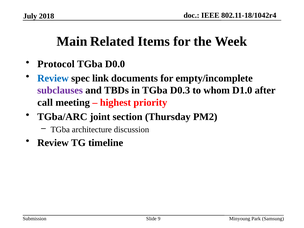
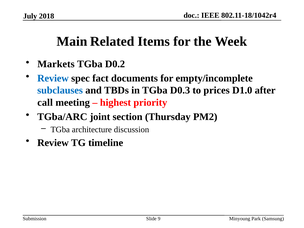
Protocol: Protocol -> Markets
D0.0: D0.0 -> D0.2
link: link -> fact
subclauses colour: purple -> blue
whom: whom -> prices
